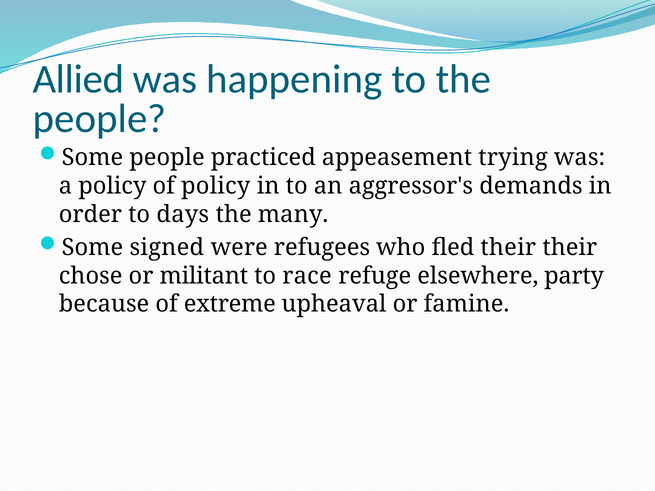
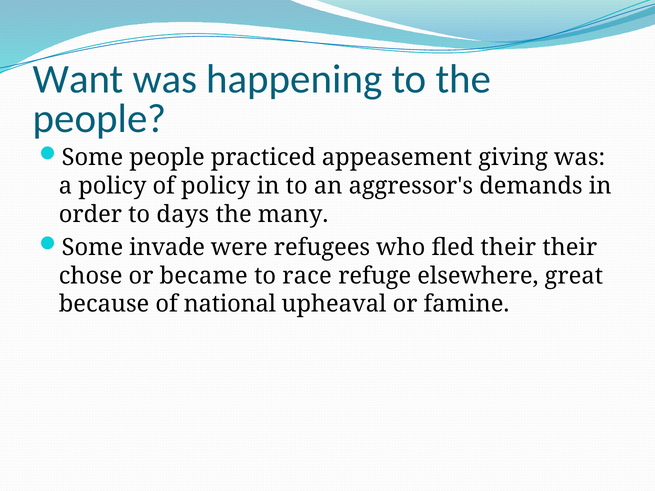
Allied: Allied -> Want
trying: trying -> giving
signed: signed -> invade
militant: militant -> became
party: party -> great
extreme: extreme -> national
